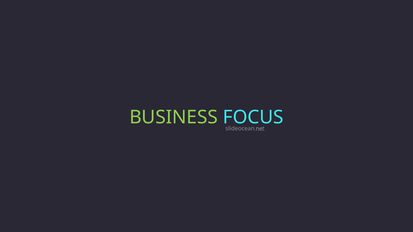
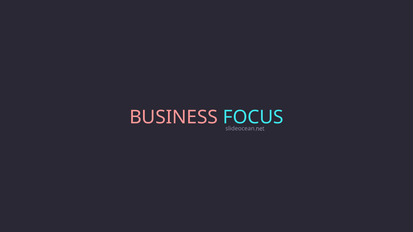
BUSINESS colour: light green -> pink
